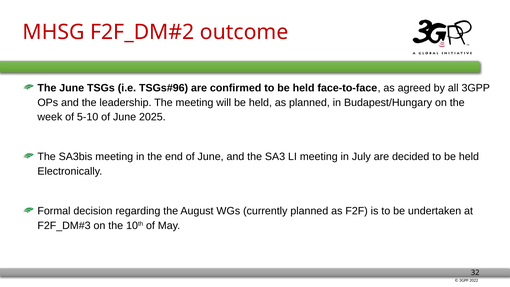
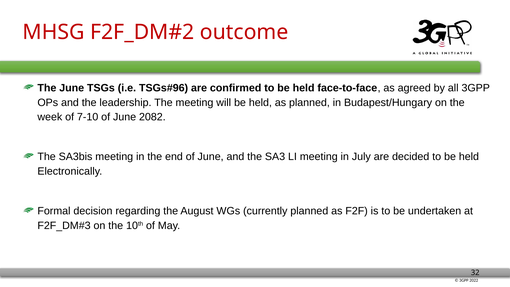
5-10: 5-10 -> 7-10
2025: 2025 -> 2082
